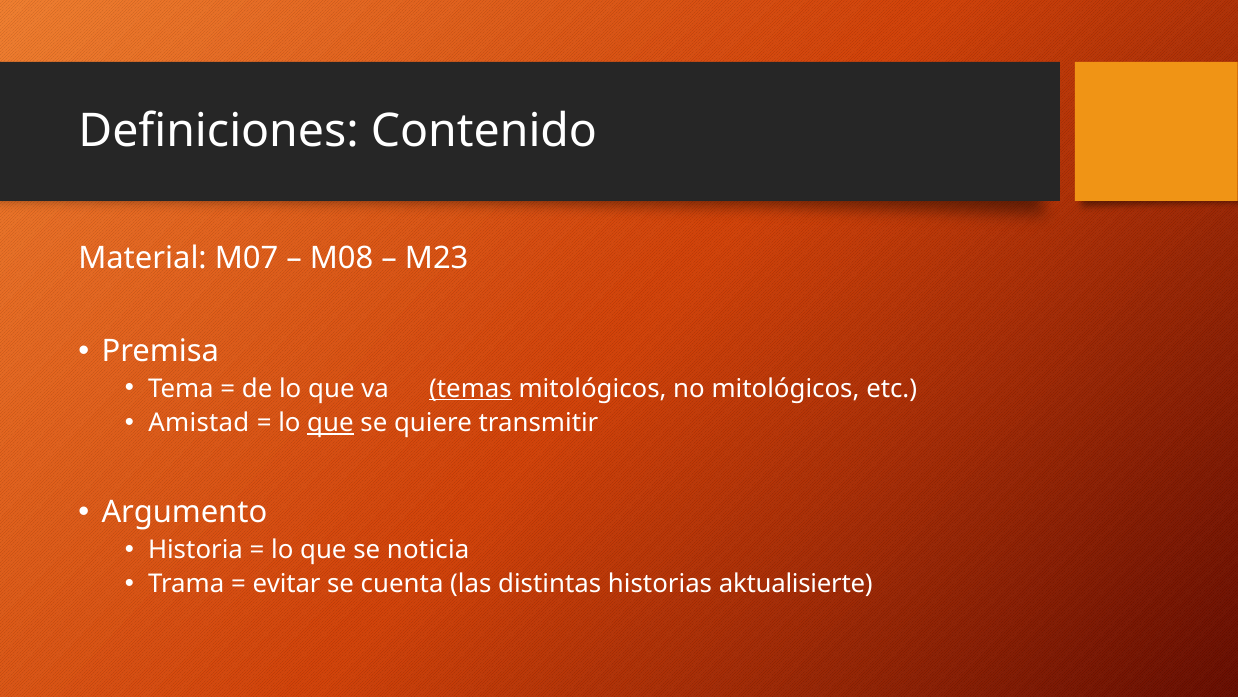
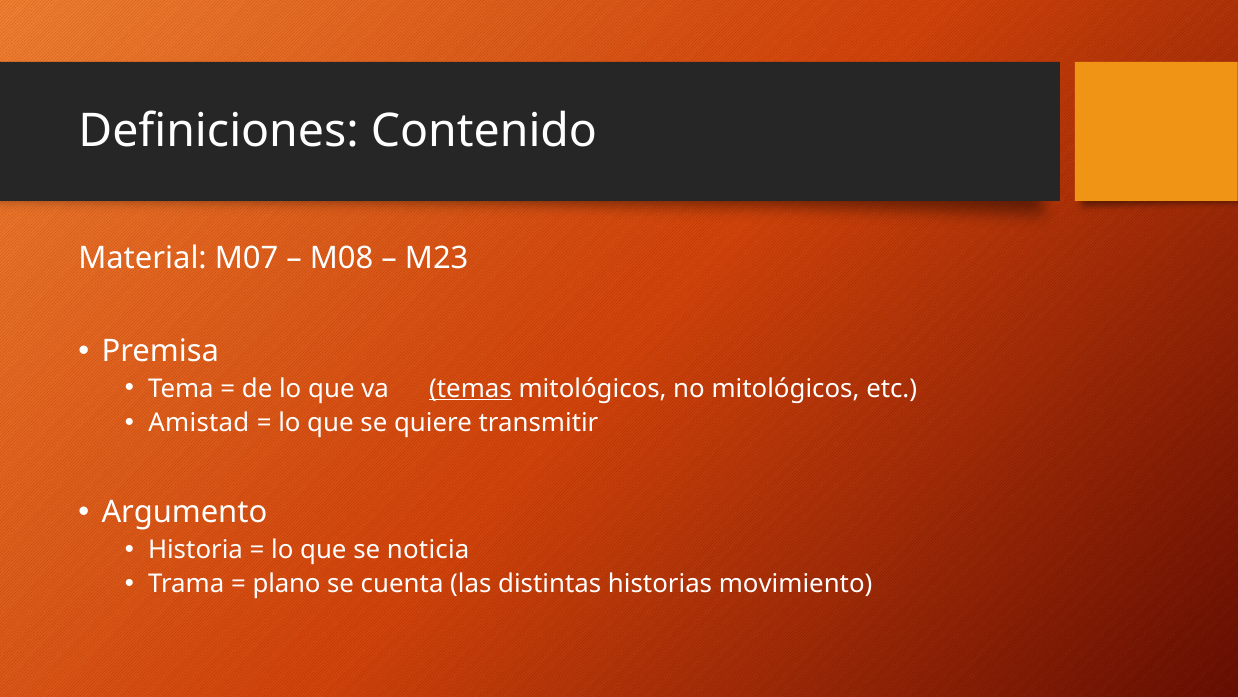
que at (330, 422) underline: present -> none
evitar: evitar -> plano
aktualisierte: aktualisierte -> movimiento
